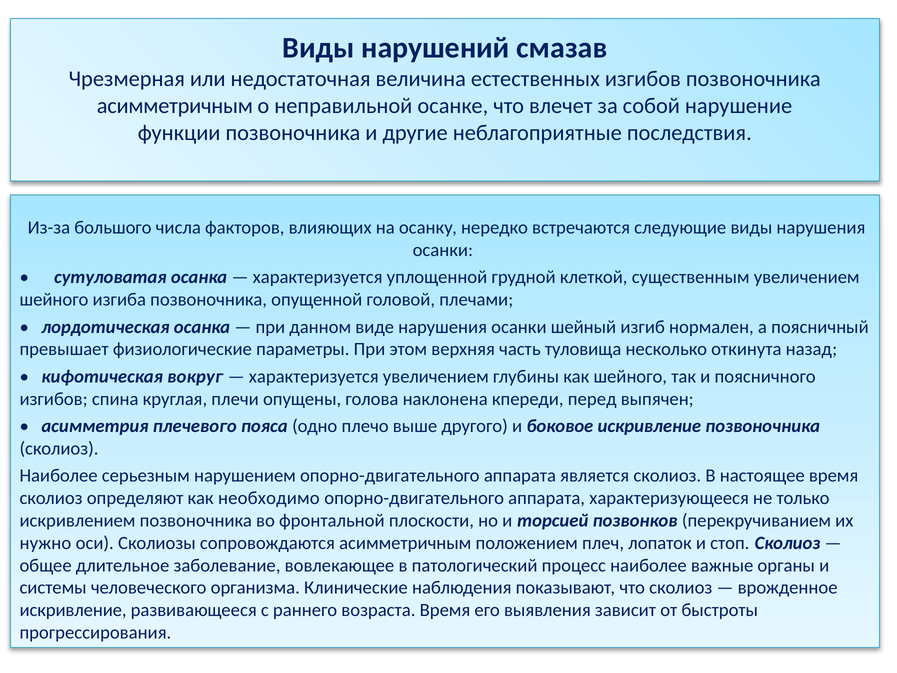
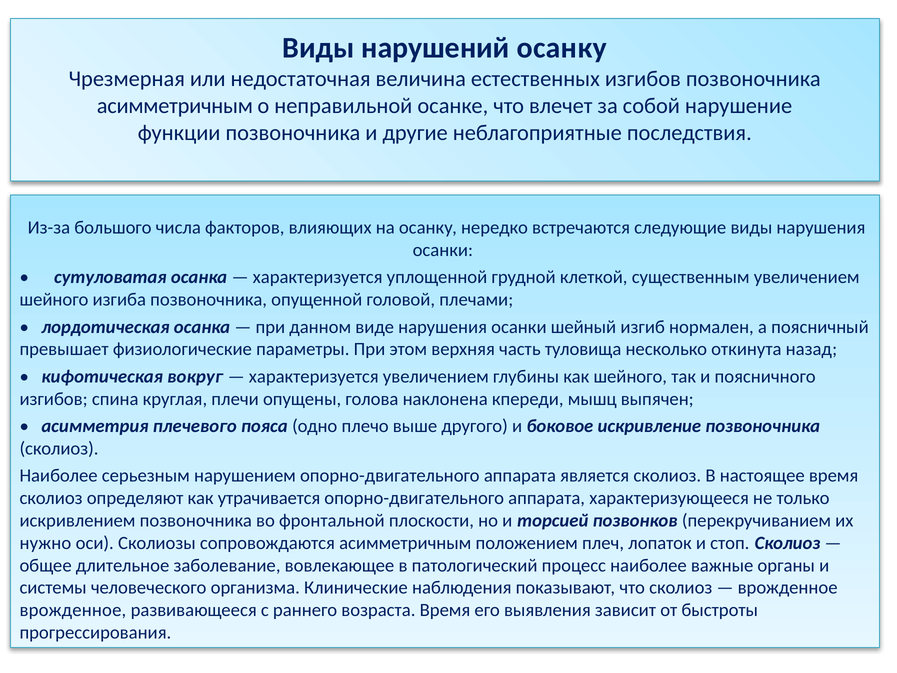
нарушений смазав: смазав -> осанку
перед: перед -> мышц
необходимо: необходимо -> утрачивается
искривление at (73, 610): искривление -> врожденное
